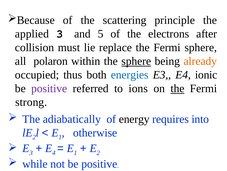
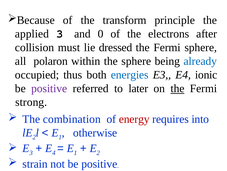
scattering: scattering -> transform
5: 5 -> 0
replace: replace -> dressed
sphere at (136, 61) underline: present -> none
already colour: orange -> blue
ions: ions -> later
adiabatically: adiabatically -> combination
energy colour: black -> red
while: while -> strain
